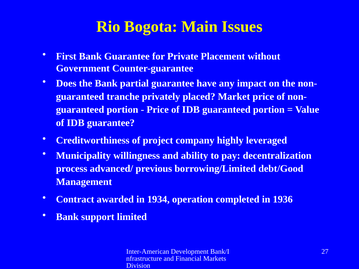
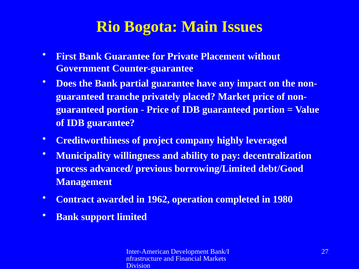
1934: 1934 -> 1962
1936: 1936 -> 1980
